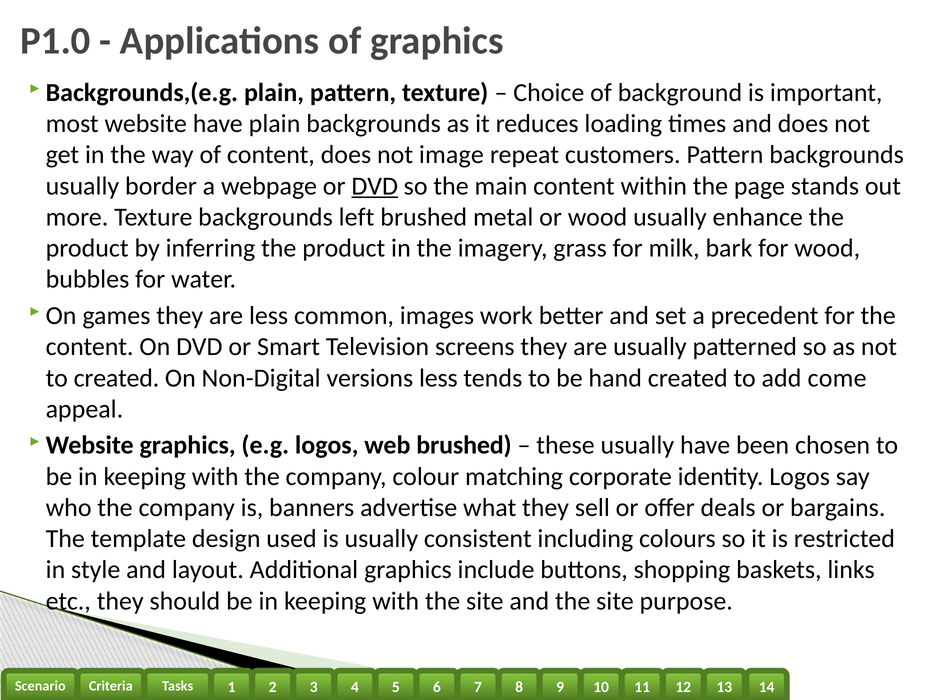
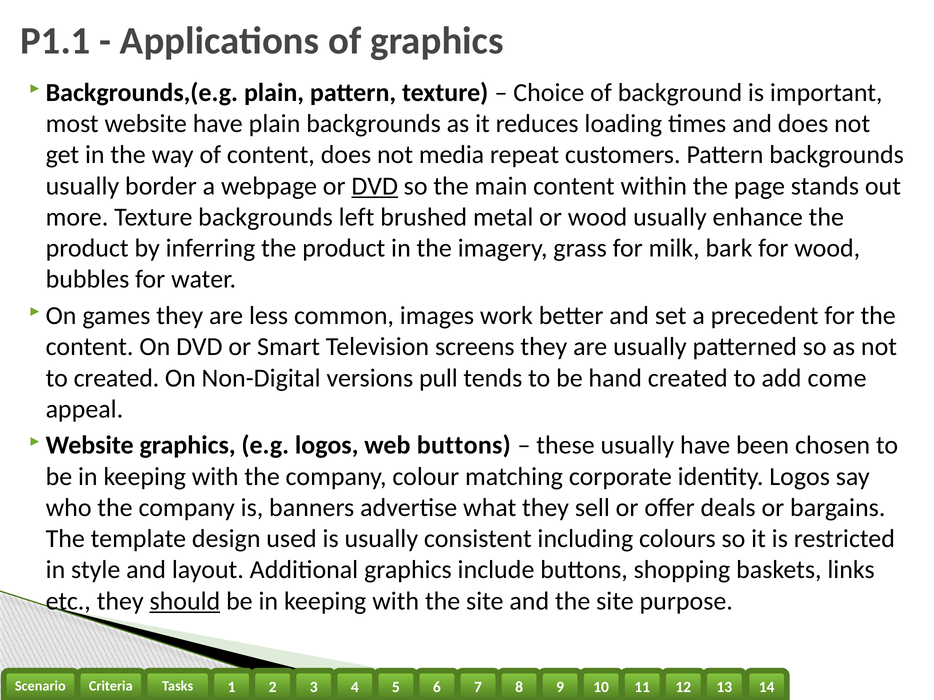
P1.0: P1.0 -> P1.1
image: image -> media
versions less: less -> pull
web brushed: brushed -> buttons
should underline: none -> present
